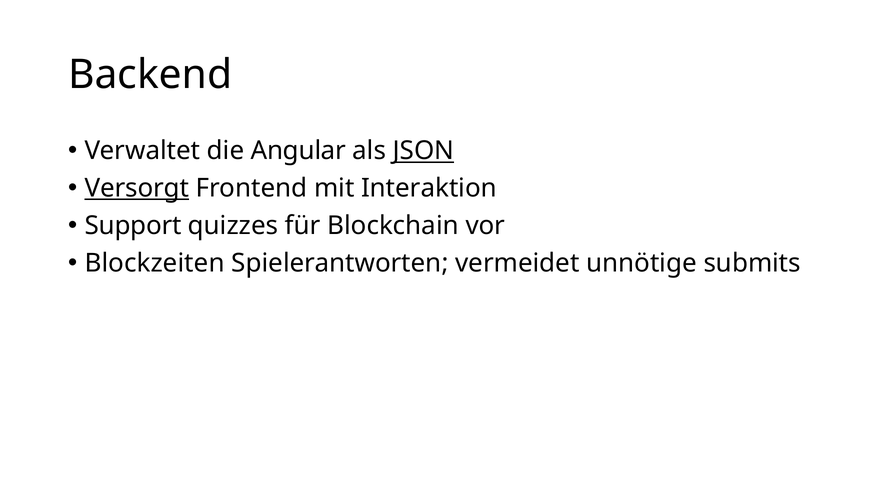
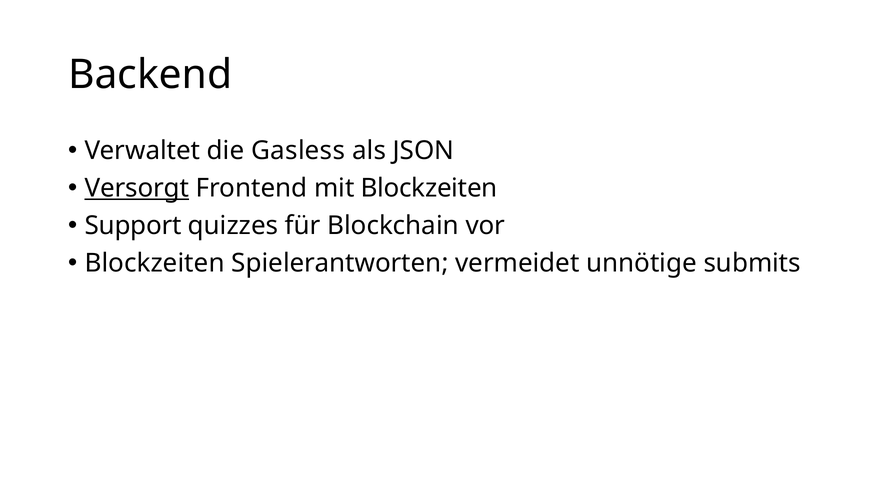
Angular: Angular -> Gasless
JSON underline: present -> none
mit Interaktion: Interaktion -> Blockzeiten
